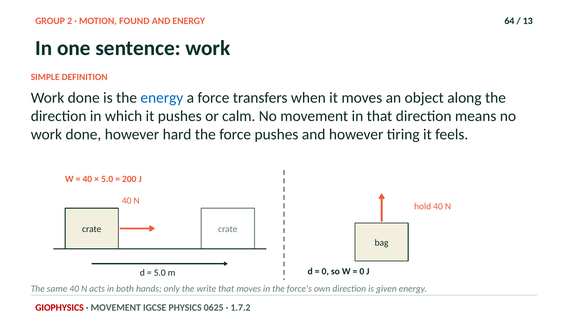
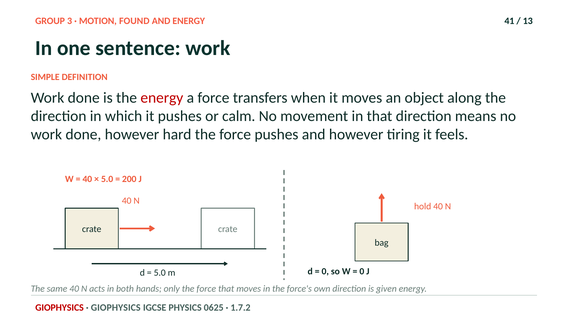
2: 2 -> 3
64: 64 -> 41
energy at (162, 98) colour: blue -> red
only the write: write -> force
MOVEMENT at (116, 308): MOVEMENT -> GIOPHYSICS
